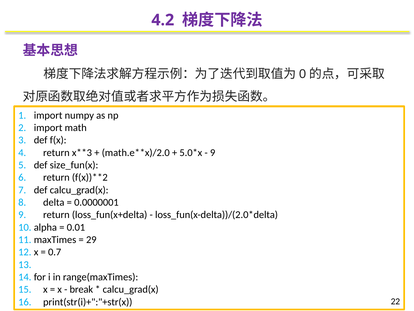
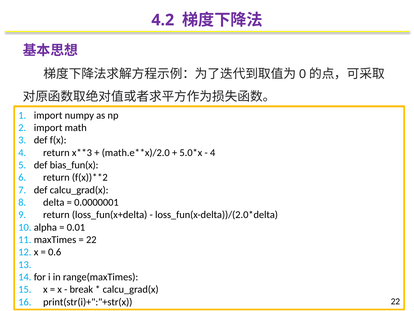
9 at (213, 152): 9 -> 4
size_fun(x: size_fun(x -> bias_fun(x
29 at (91, 239): 29 -> 22
0.7: 0.7 -> 0.6
